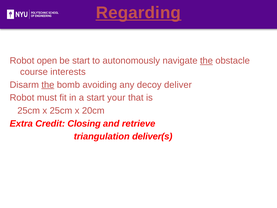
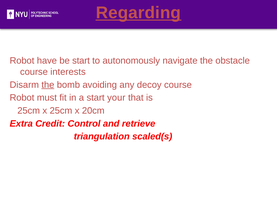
open: open -> have
the at (206, 61) underline: present -> none
decoy deliver: deliver -> course
Closing: Closing -> Control
deliver(s: deliver(s -> scaled(s
